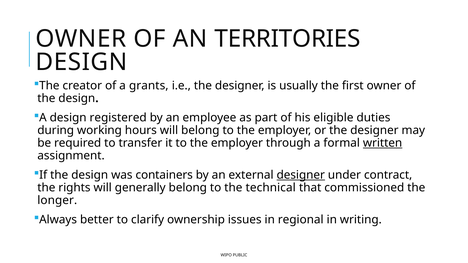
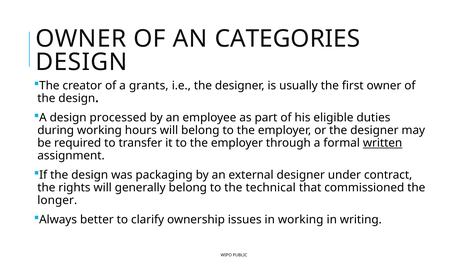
TERRITORIES: TERRITORIES -> CATEGORIES
registered: registered -> processed
containers: containers -> packaging
designer at (301, 175) underline: present -> none
in regional: regional -> working
